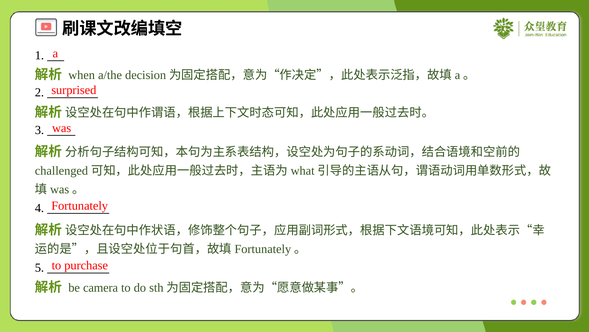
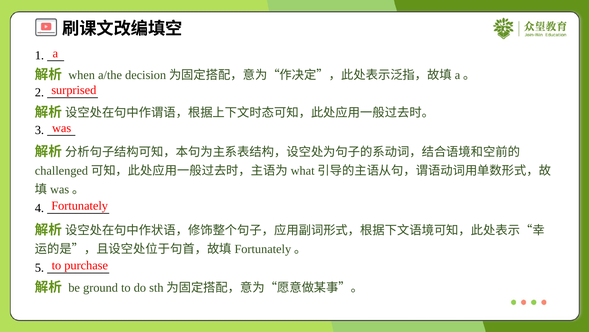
camera: camera -> ground
